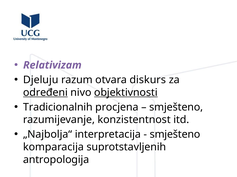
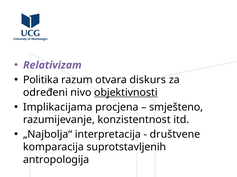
Djeluju: Djeluju -> Politika
određeni underline: present -> none
Tradicionalnih: Tradicionalnih -> Implikacijama
smješteno at (175, 135): smješteno -> društvene
